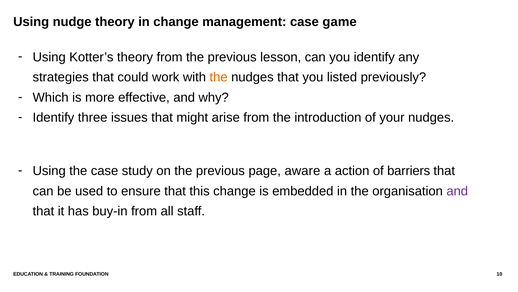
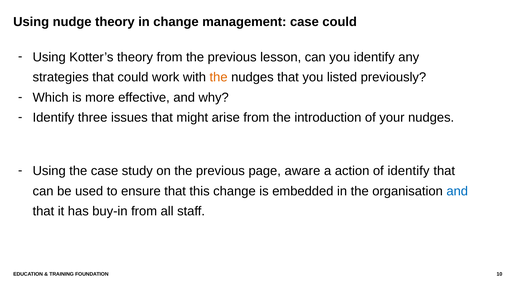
case game: game -> could
of barriers: barriers -> identify
and at (457, 191) colour: purple -> blue
